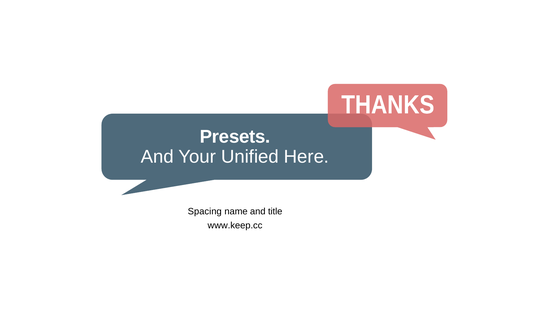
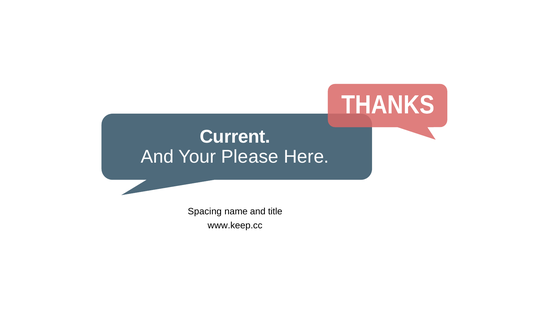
Presets: Presets -> Current
Unified: Unified -> Please
